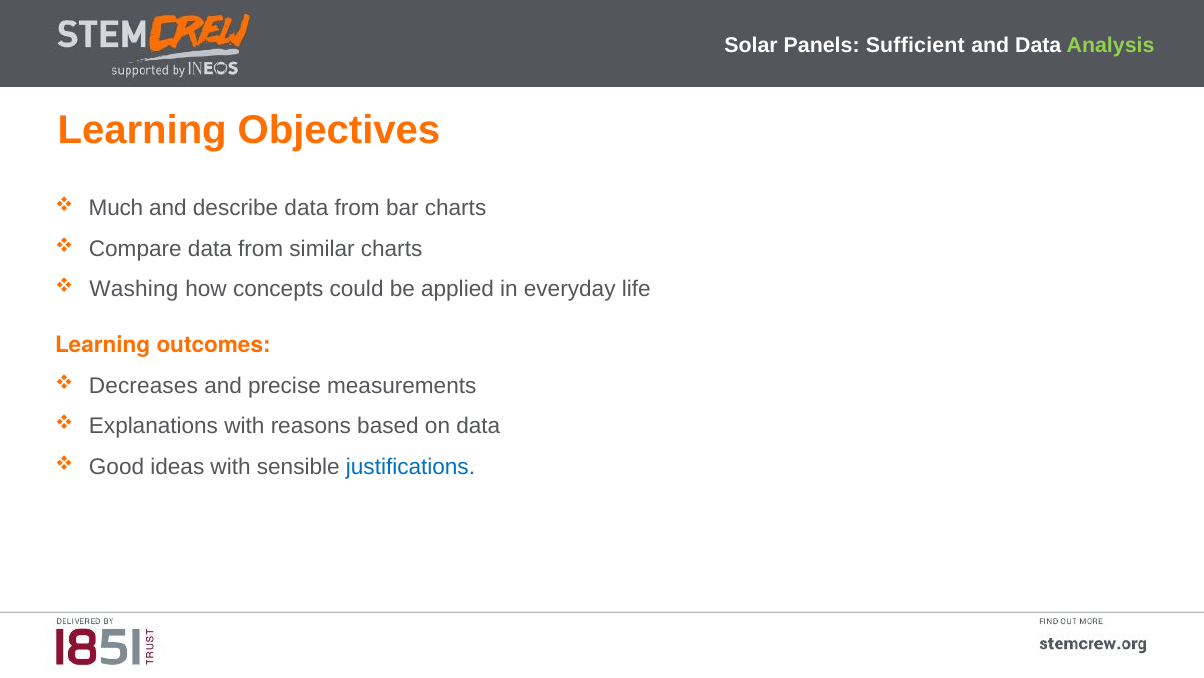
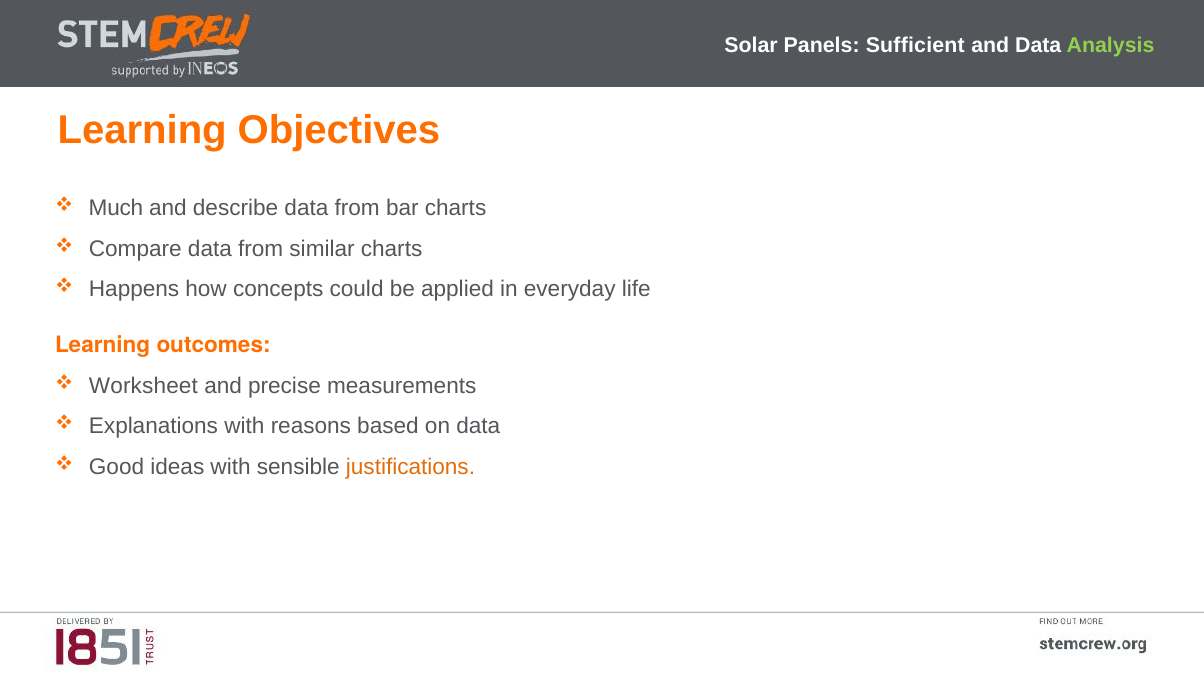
Washing: Washing -> Happens
Decreases: Decreases -> Worksheet
justifications colour: blue -> orange
